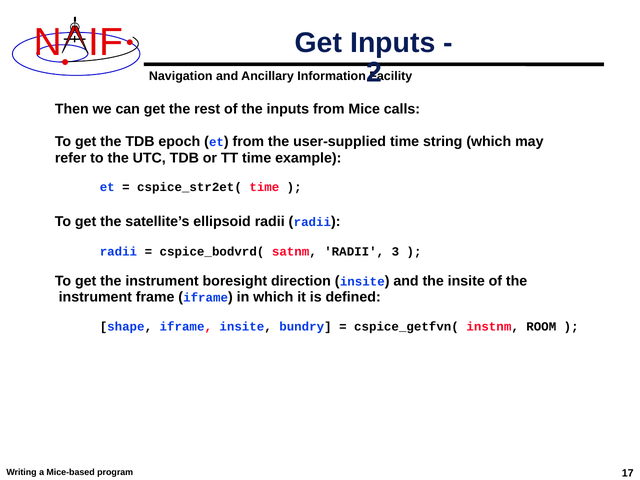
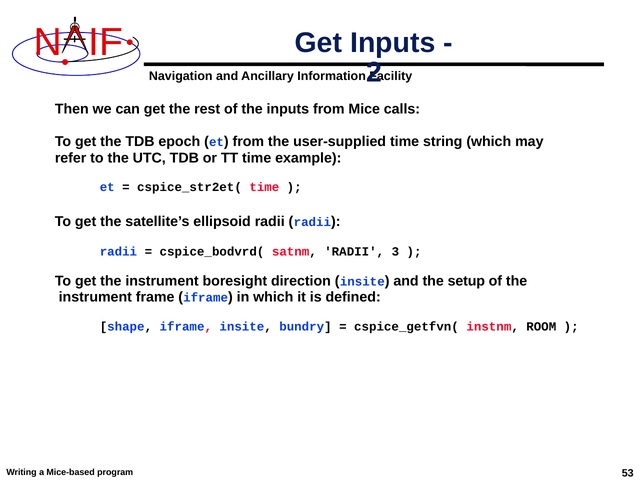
the insite: insite -> setup
17: 17 -> 53
